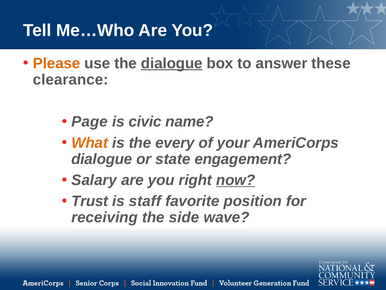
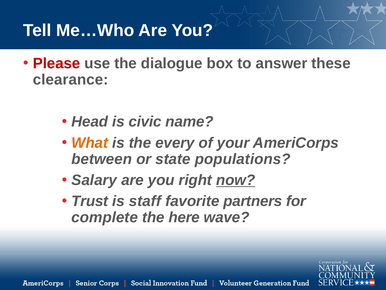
Please colour: orange -> red
dialogue at (172, 63) underline: present -> none
Page: Page -> Head
dialogue at (102, 159): dialogue -> between
engagement: engagement -> populations
position: position -> partners
receiving: receiving -> complete
side: side -> here
